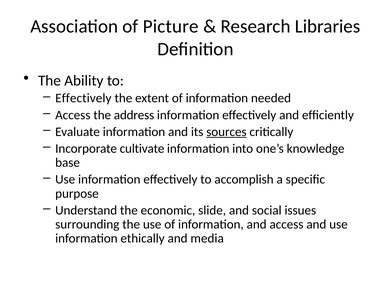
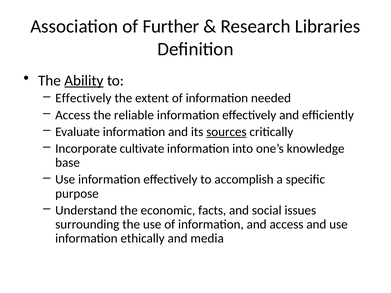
Picture: Picture -> Further
Ability underline: none -> present
address: address -> reliable
slide: slide -> facts
